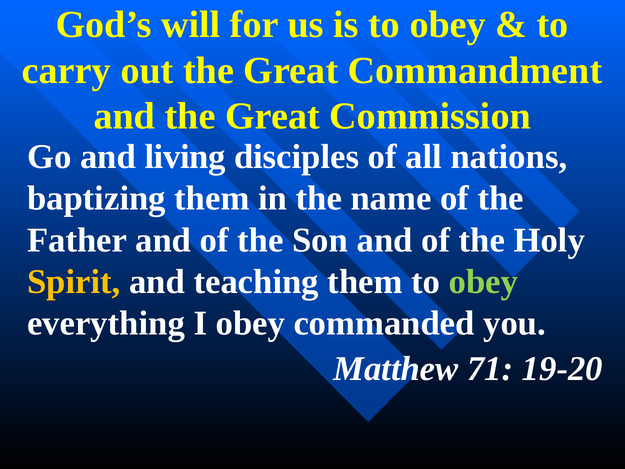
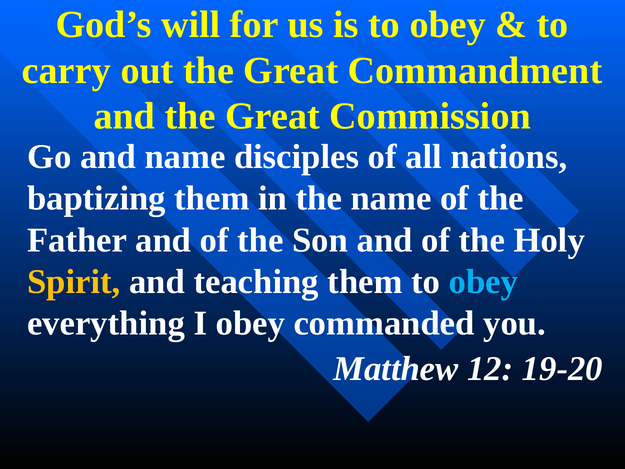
and living: living -> name
obey at (483, 282) colour: light green -> light blue
71: 71 -> 12
